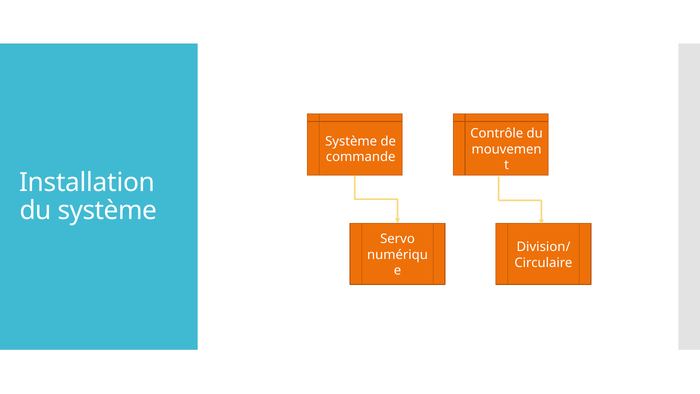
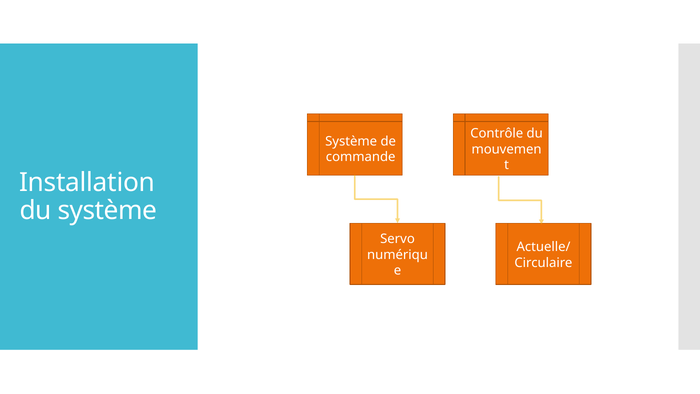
Division/: Division/ -> Actuelle/
